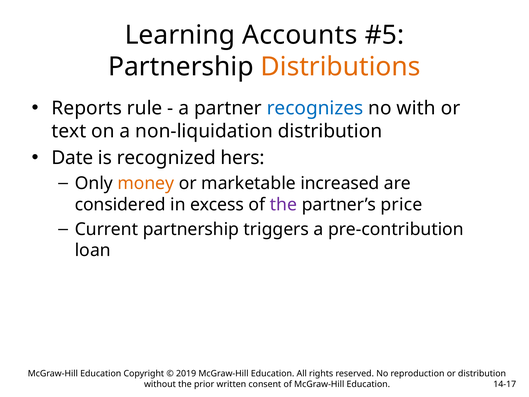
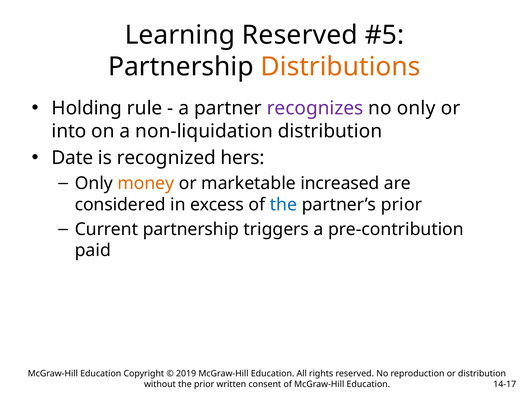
Learning Accounts: Accounts -> Reserved
Reports: Reports -> Holding
recognizes colour: blue -> purple
no with: with -> only
text: text -> into
the at (284, 204) colour: purple -> blue
partner’s price: price -> prior
loan: loan -> paid
